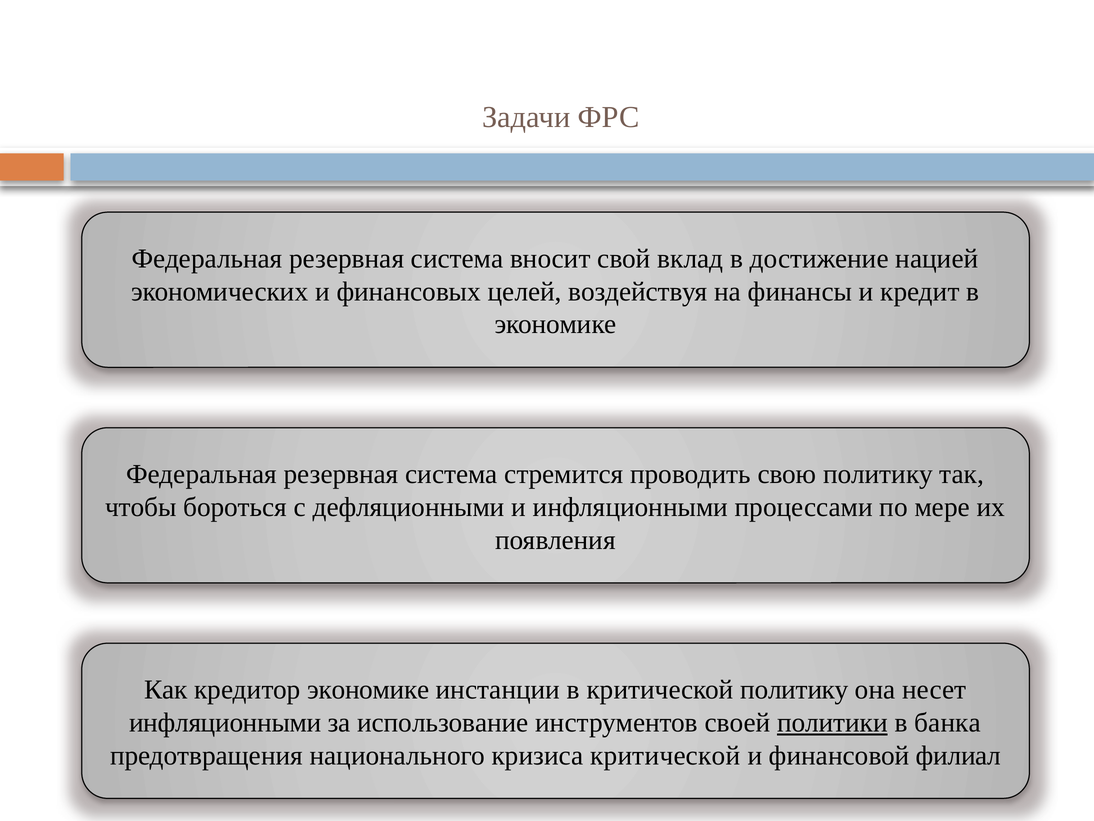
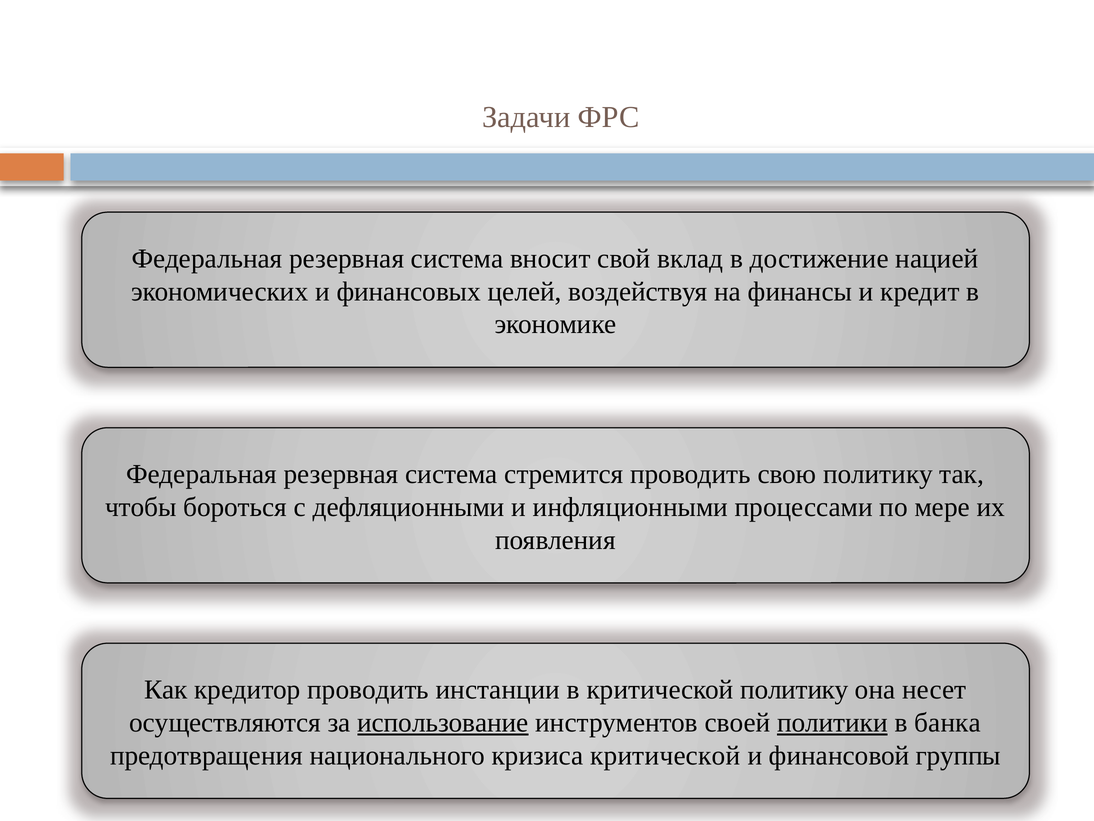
кредитор экономике: экономике -> проводить
инфляционными at (225, 722): инфляционными -> осуществляются
использование underline: none -> present
филиал: филиал -> группы
